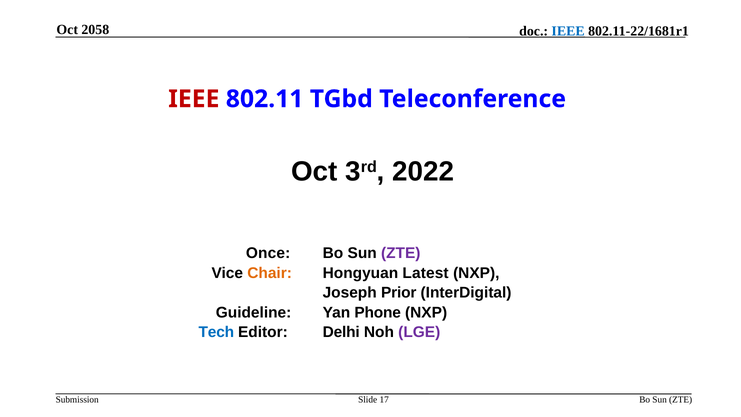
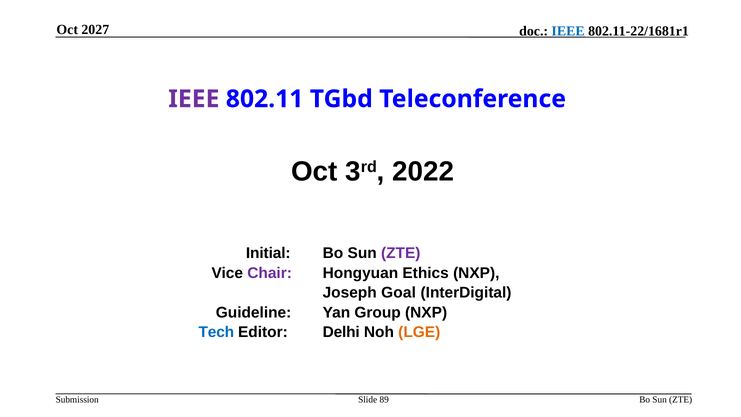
2058: 2058 -> 2027
IEEE at (194, 99) colour: red -> purple
Once: Once -> Initial
Chair colour: orange -> purple
Latest: Latest -> Ethics
Prior: Prior -> Goal
Phone: Phone -> Group
LGE colour: purple -> orange
17: 17 -> 89
